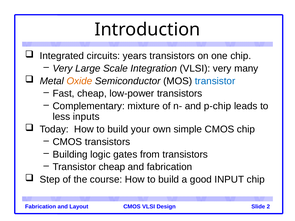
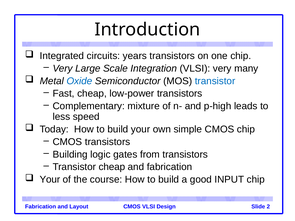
Oxide colour: orange -> blue
p-chip: p-chip -> p-high
inputs: inputs -> speed
Step at (50, 180): Step -> Your
